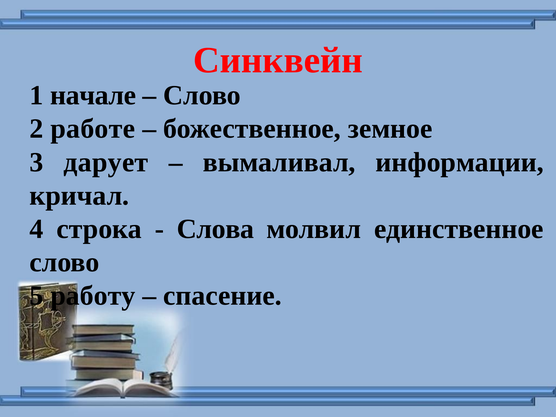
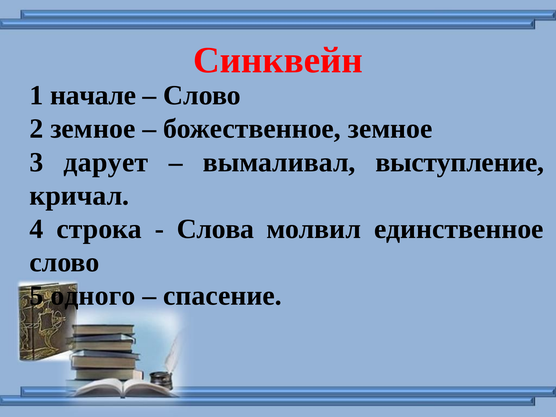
2 работе: работе -> земное
информации: информации -> выступление
работу: работу -> одного
